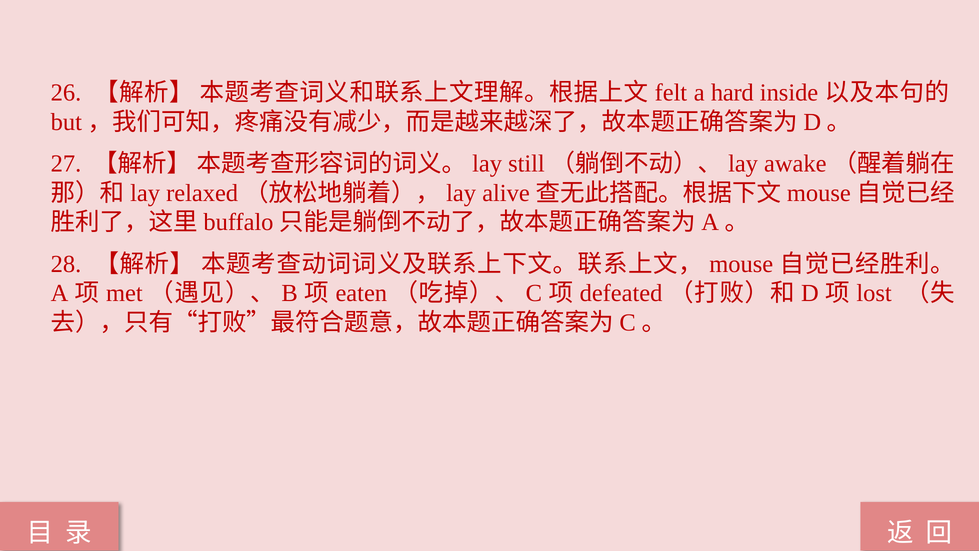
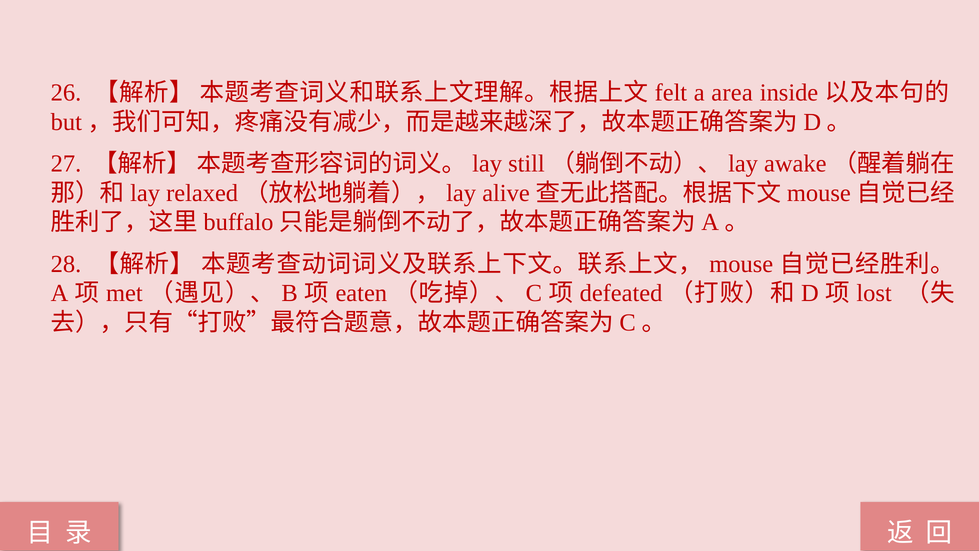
hard: hard -> area
